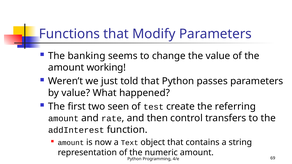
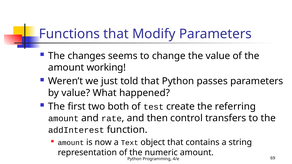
banking: banking -> changes
seen: seen -> both
